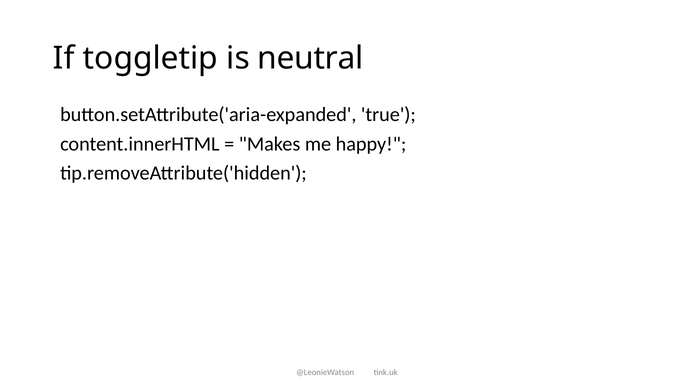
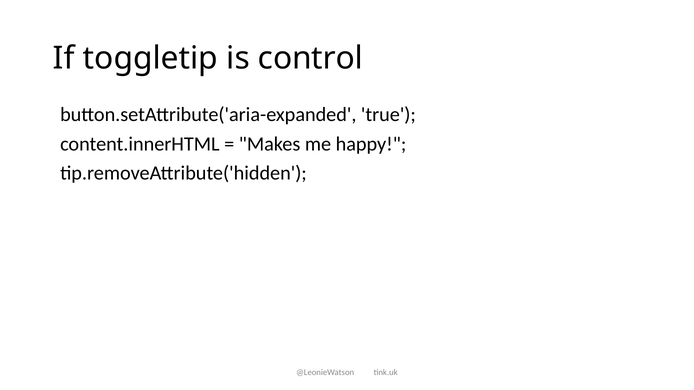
neutral: neutral -> control
